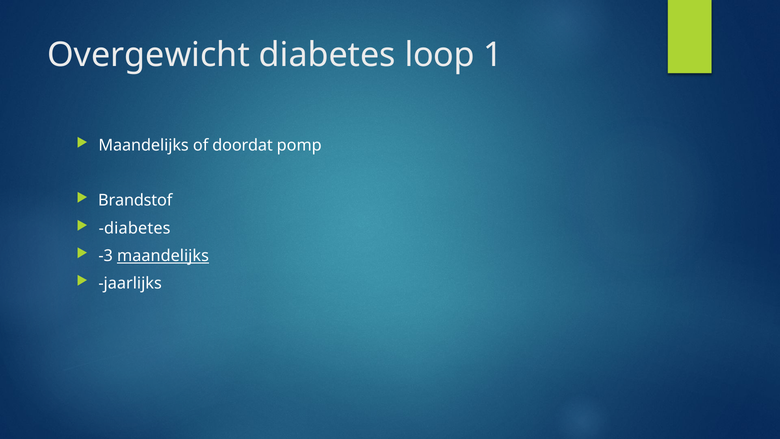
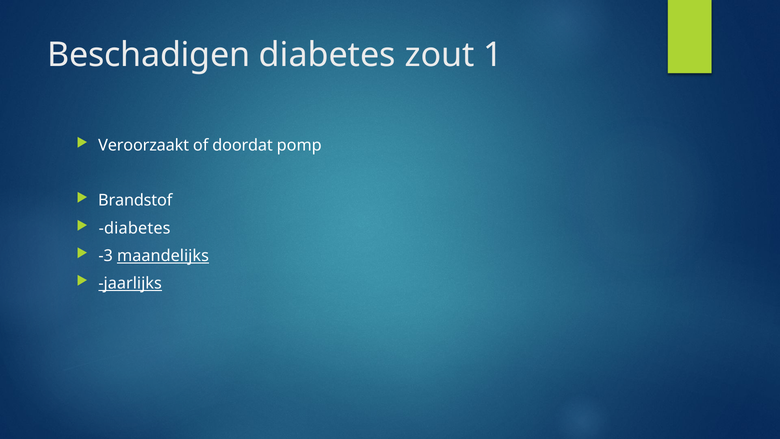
Overgewicht: Overgewicht -> Beschadigen
loop: loop -> zout
Maandelijks at (144, 145): Maandelijks -> Veroorzaakt
jaarlijks underline: none -> present
